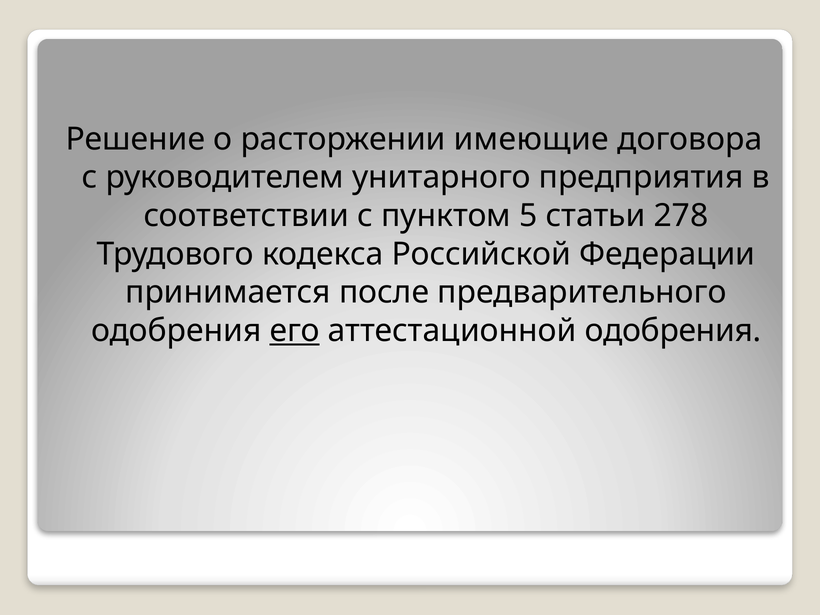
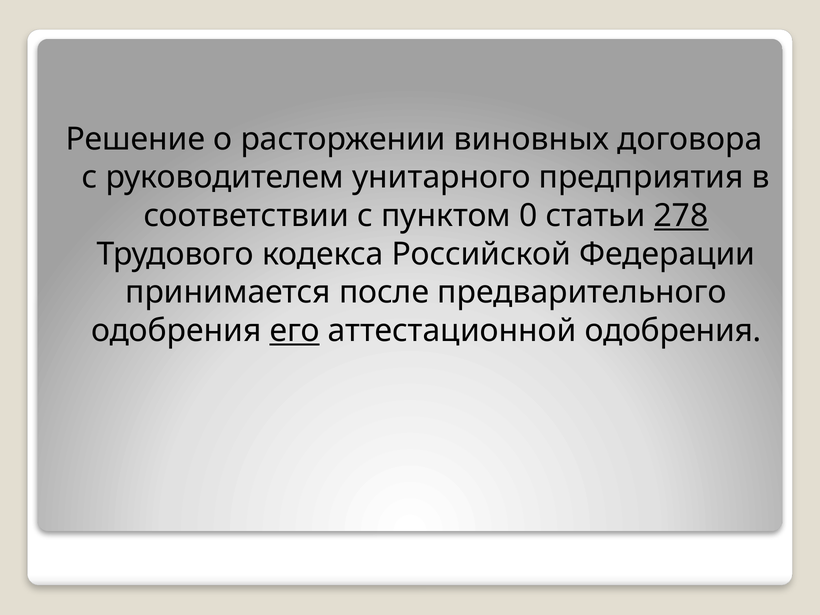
имеющие: имеющие -> виновных
5: 5 -> 0
278 underline: none -> present
